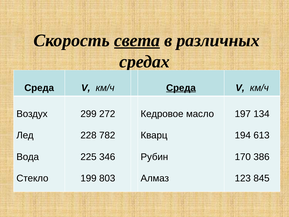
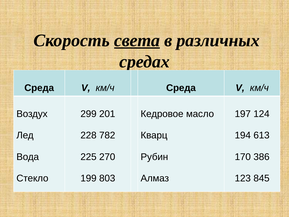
Среда at (181, 88) underline: present -> none
272: 272 -> 201
134: 134 -> 124
346: 346 -> 270
